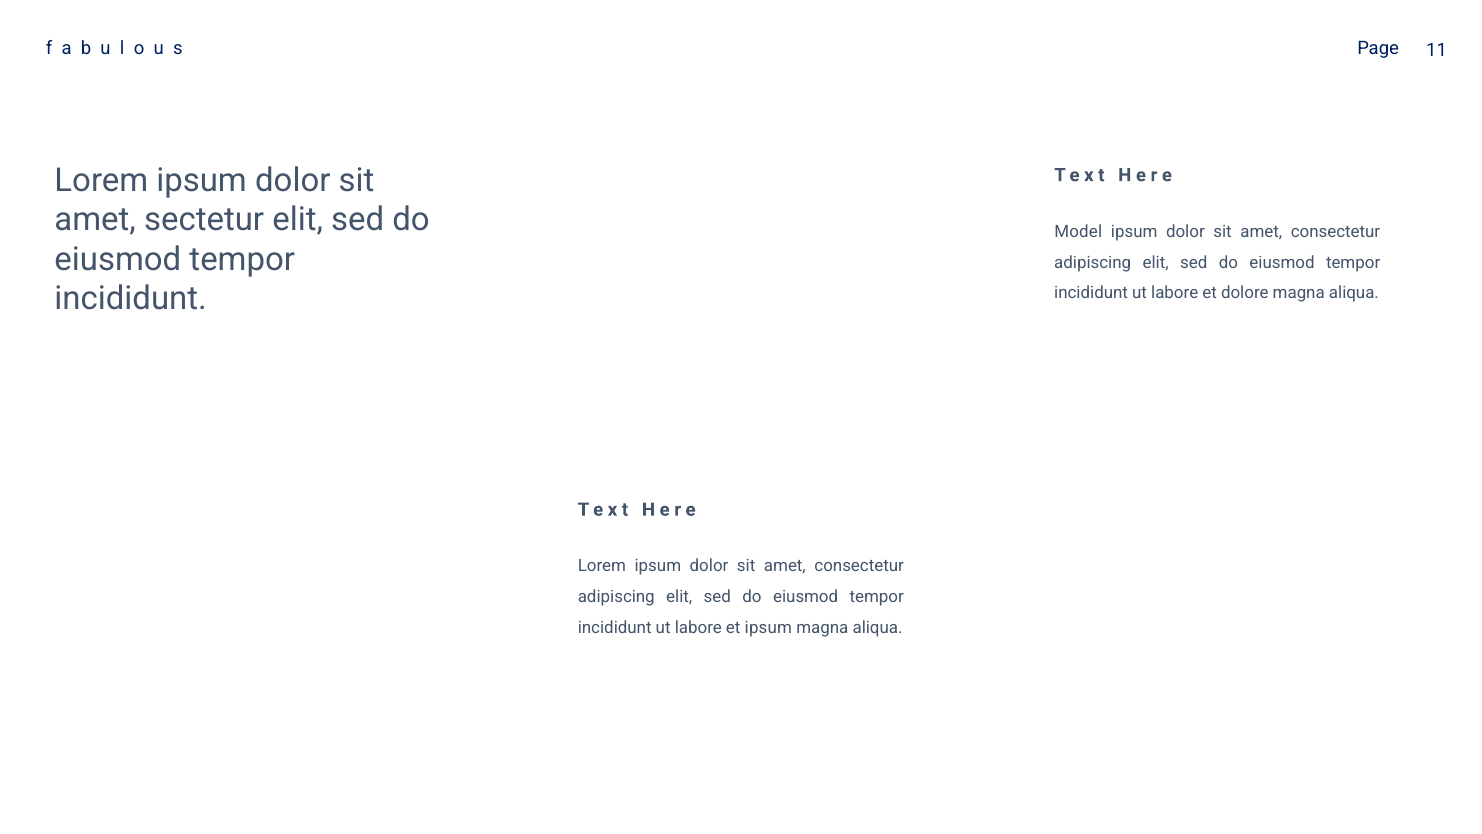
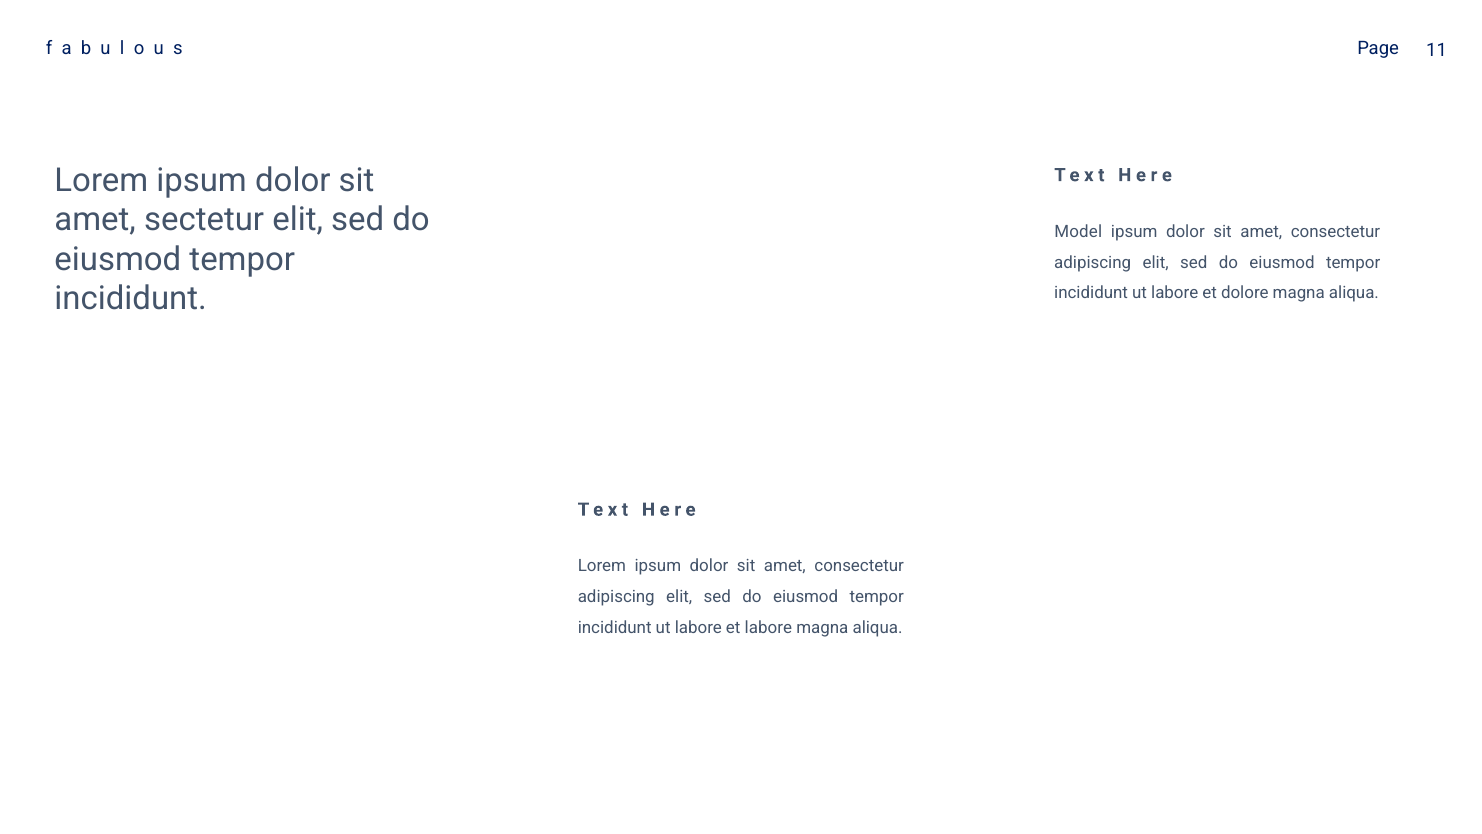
et ipsum: ipsum -> labore
